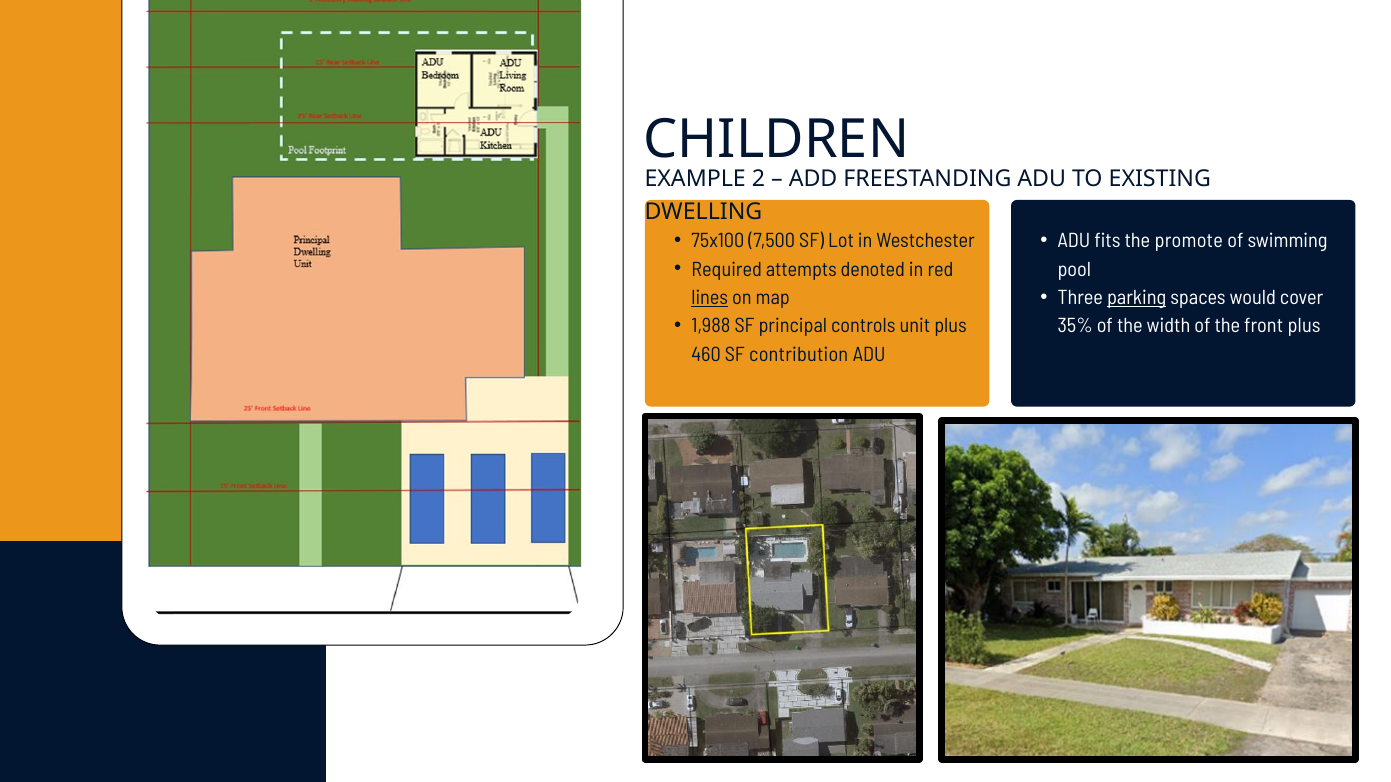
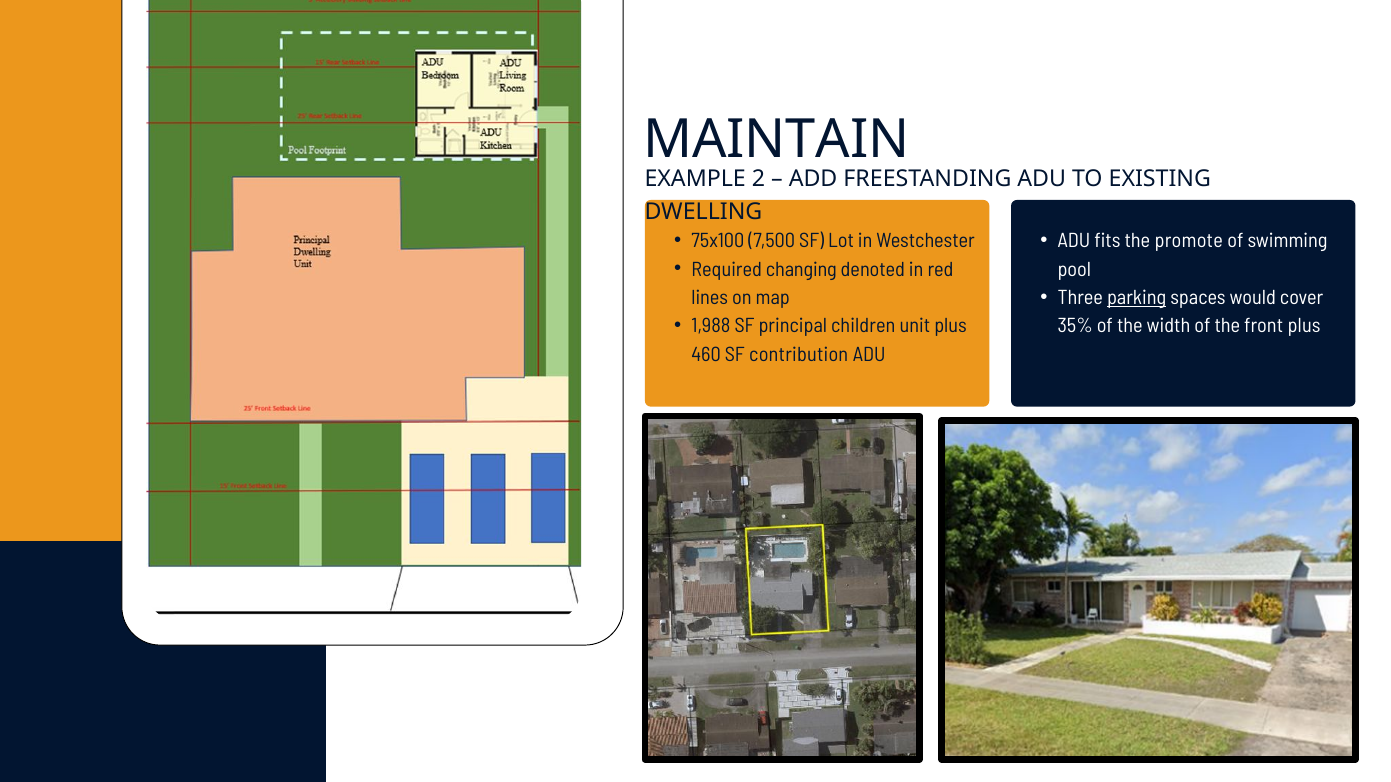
CHILDREN: CHILDREN -> MAINTAIN
attempts: attempts -> changing
lines underline: present -> none
controls: controls -> children
